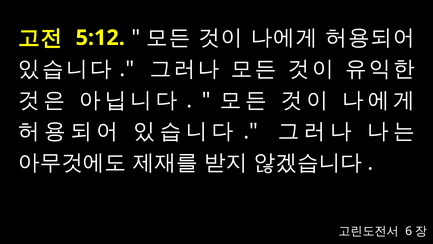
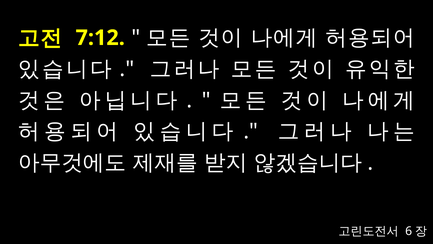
5:12: 5:12 -> 7:12
